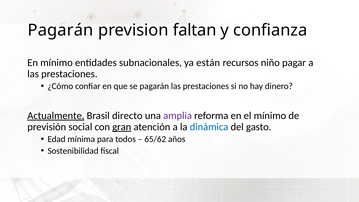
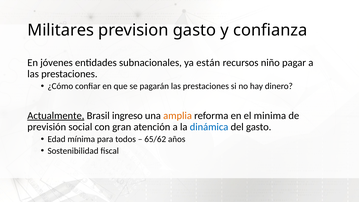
Pagarán at (61, 30): Pagarán -> Militares
prevision faltan: faltan -> gasto
En mínimo: mínimo -> jóvenes
directo: directo -> ingreso
amplia colour: purple -> orange
el mínimo: mínimo -> minima
gran underline: present -> none
